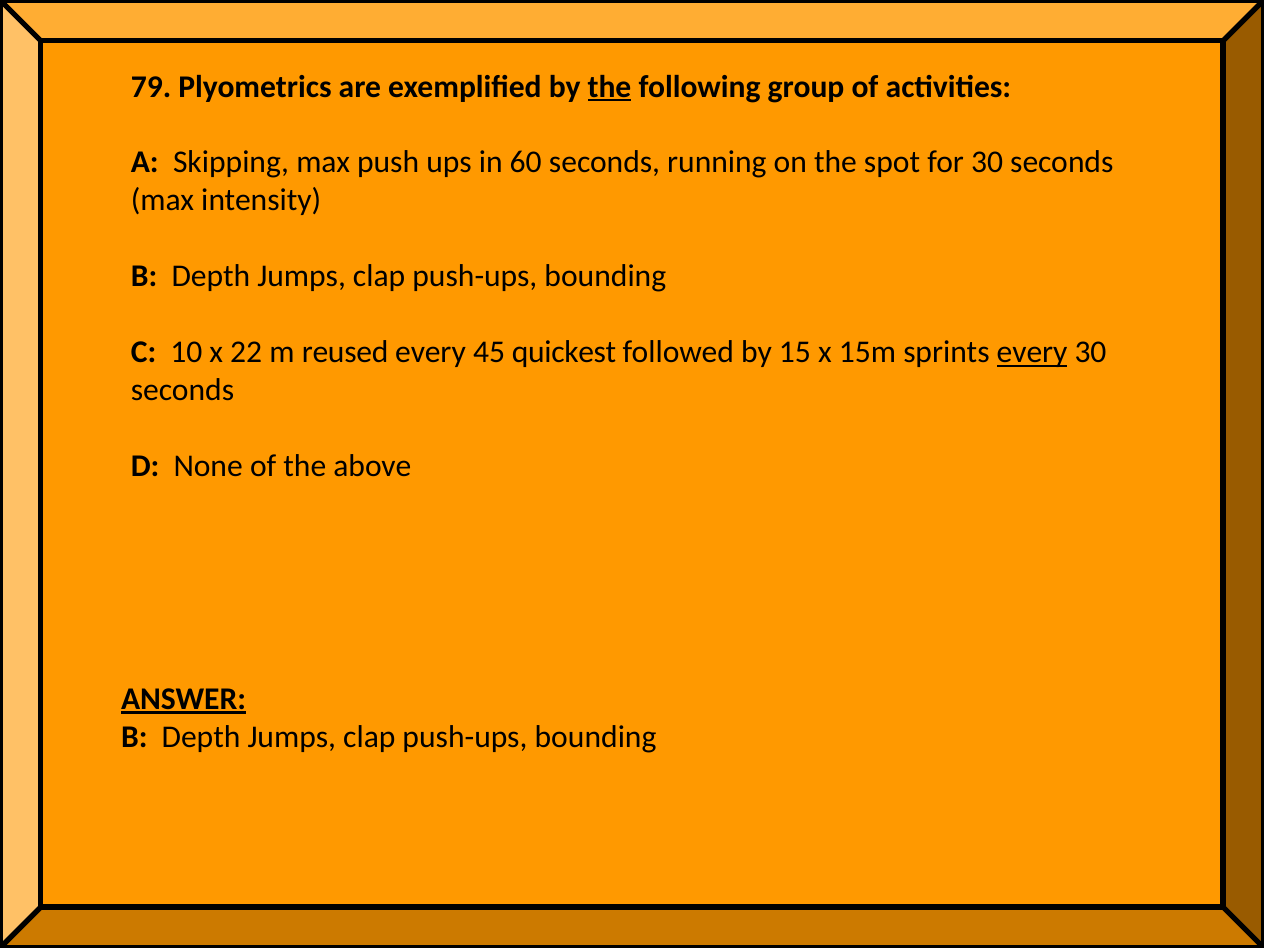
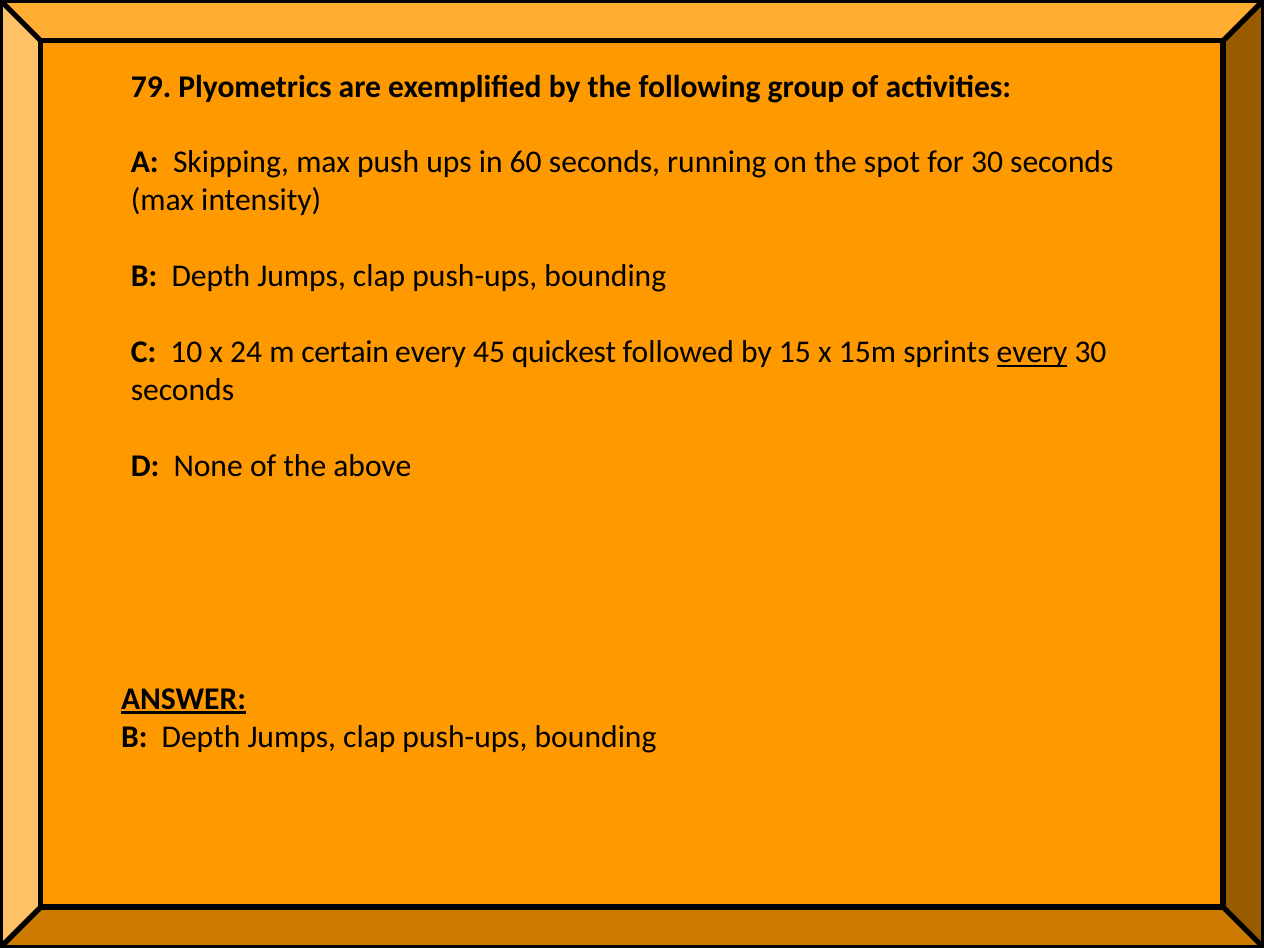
the at (609, 87) underline: present -> none
22: 22 -> 24
reused: reused -> certain
